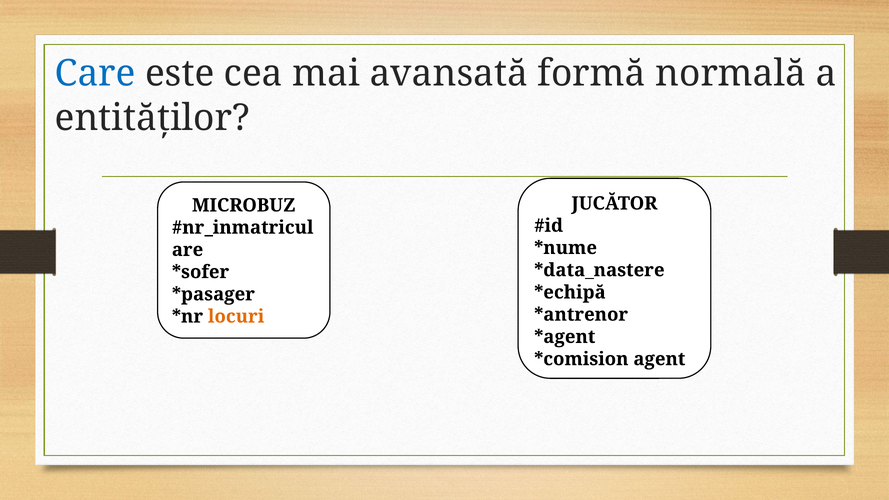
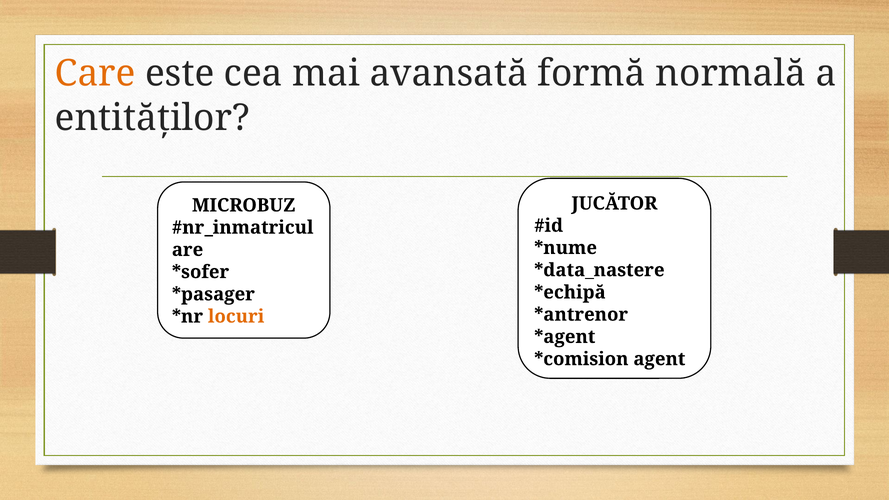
Care colour: blue -> orange
